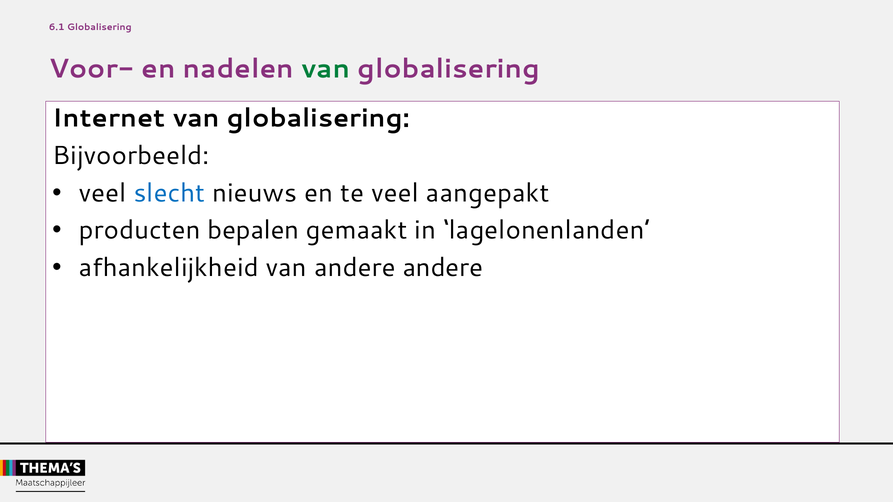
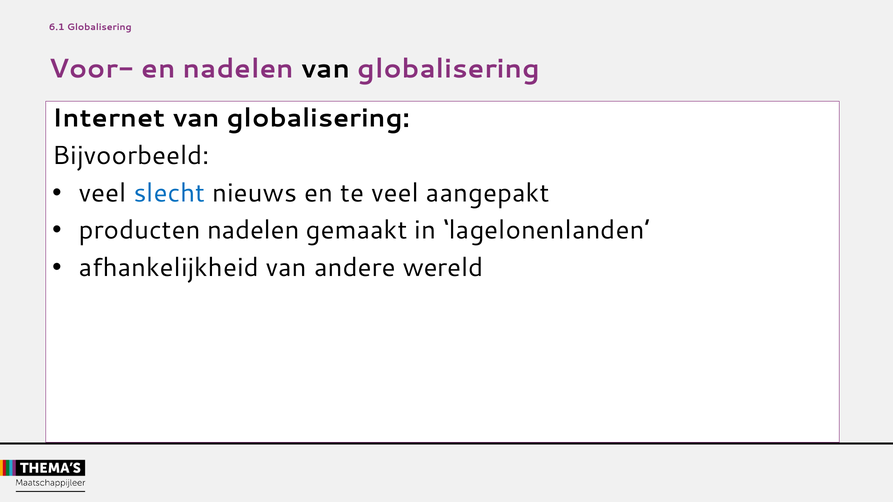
van at (326, 69) colour: green -> black
producten bepalen: bepalen -> nadelen
andere andere: andere -> wereld
